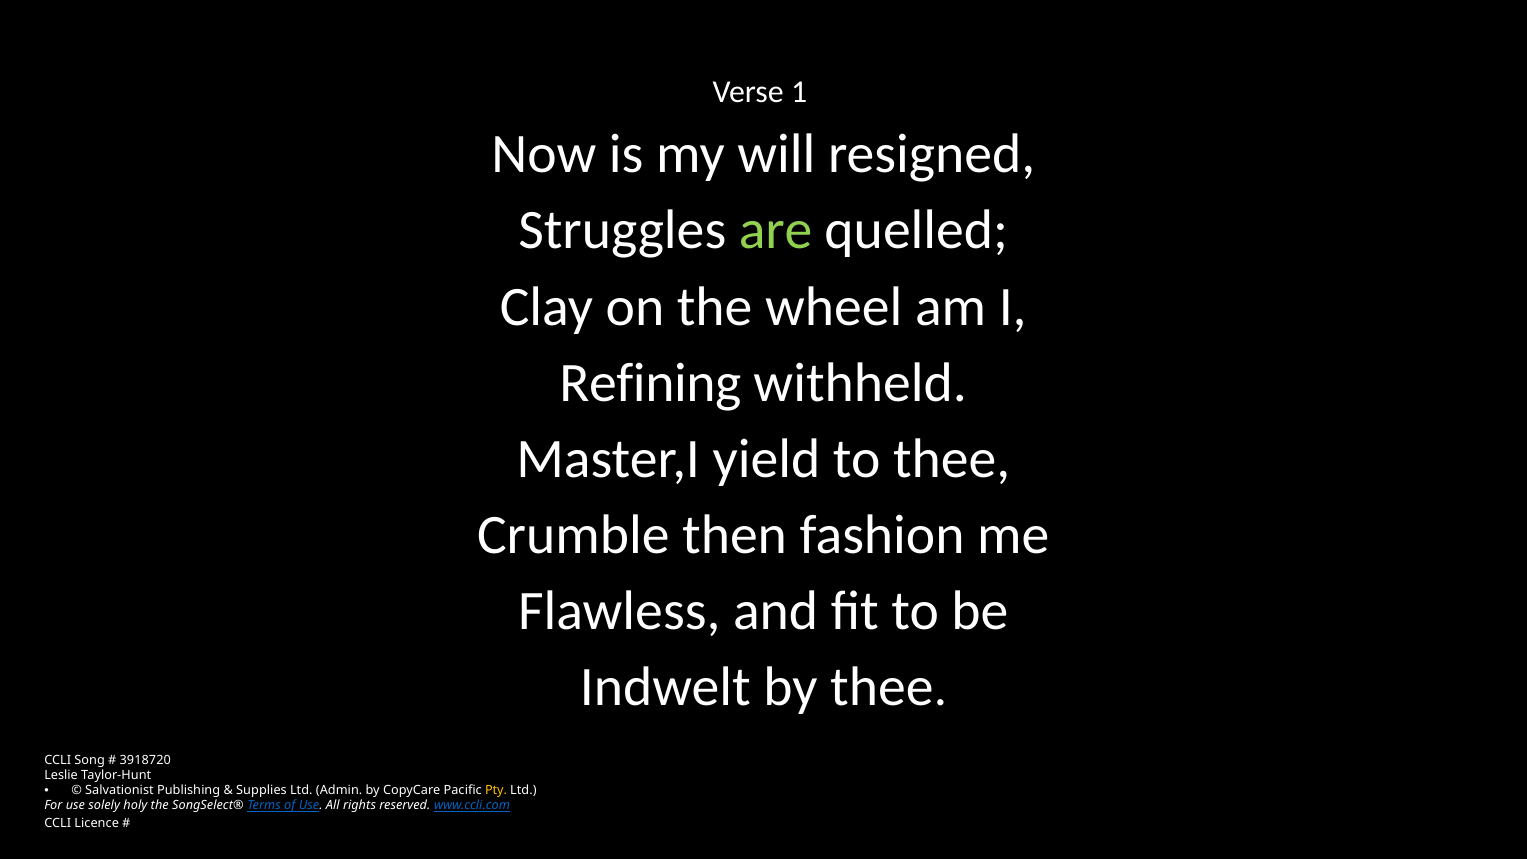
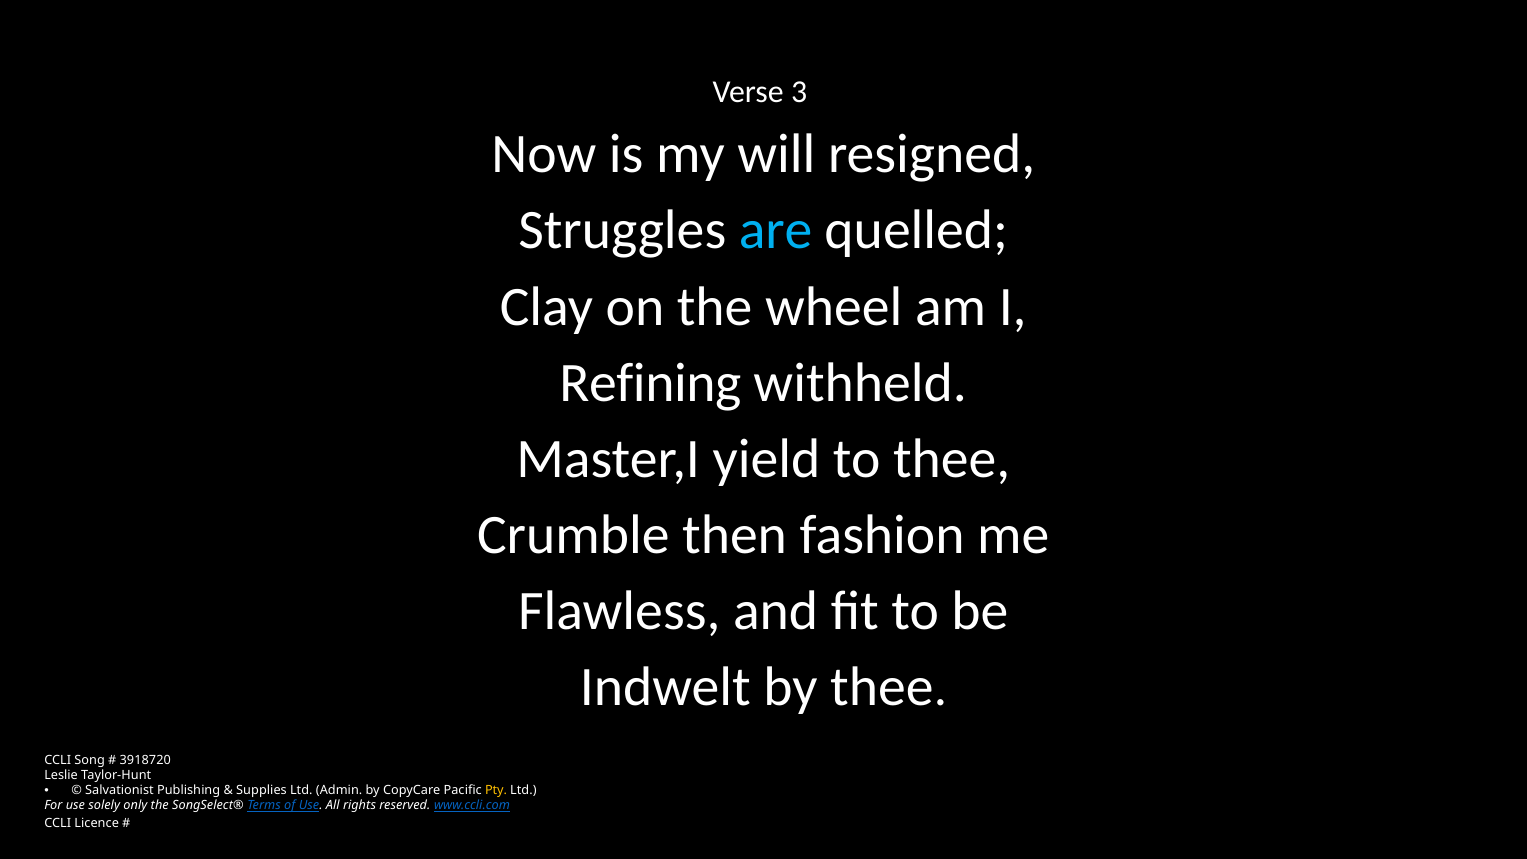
1: 1 -> 3
are colour: light green -> light blue
holy: holy -> only
